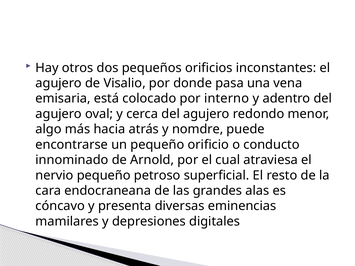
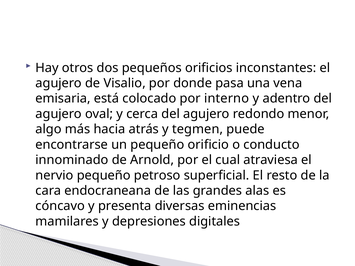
nomdre: nomdre -> tegmen
